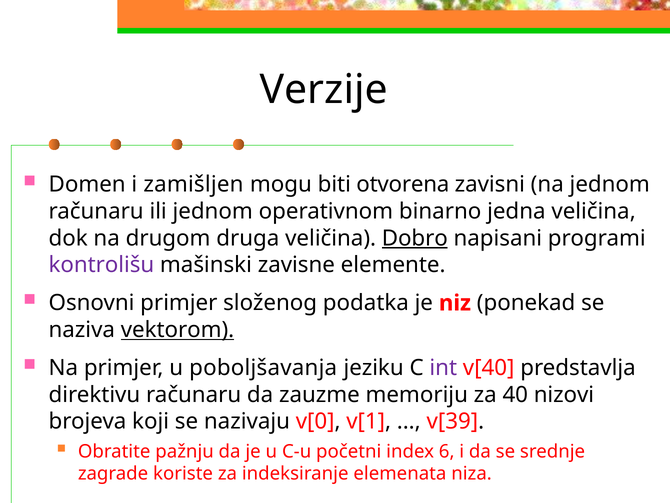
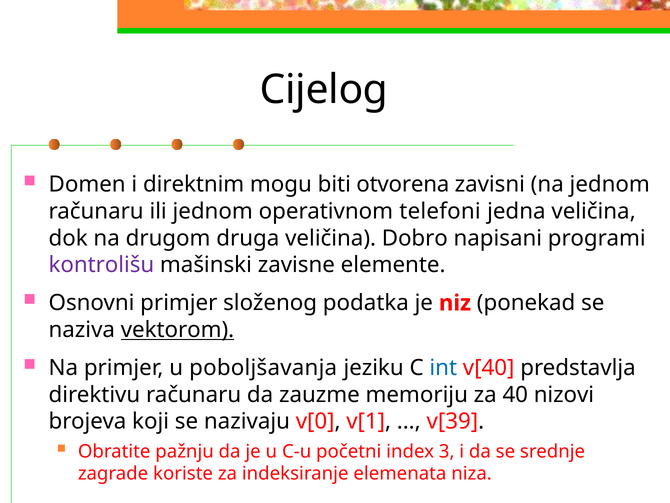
Verzije: Verzije -> Cijelog
zamišljen: zamišljen -> direktnim
binarno: binarno -> telefoni
Dobro underline: present -> none
int colour: purple -> blue
6: 6 -> 3
